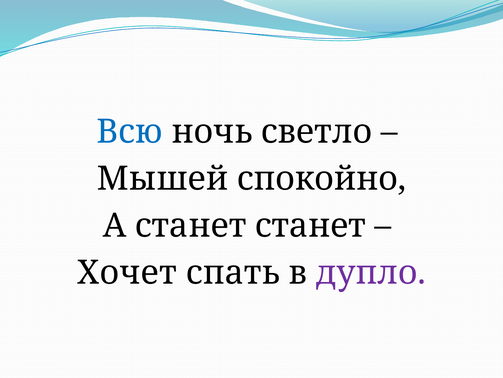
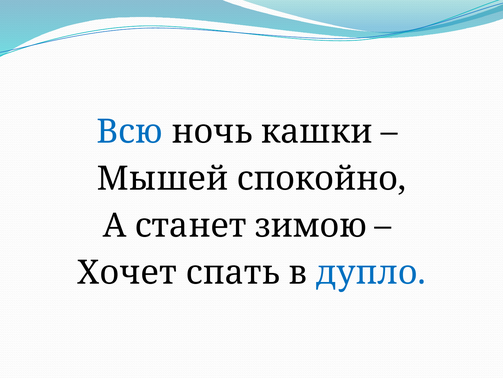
светло: светло -> кашки
станет станет: станет -> зимою
дупло colour: purple -> blue
